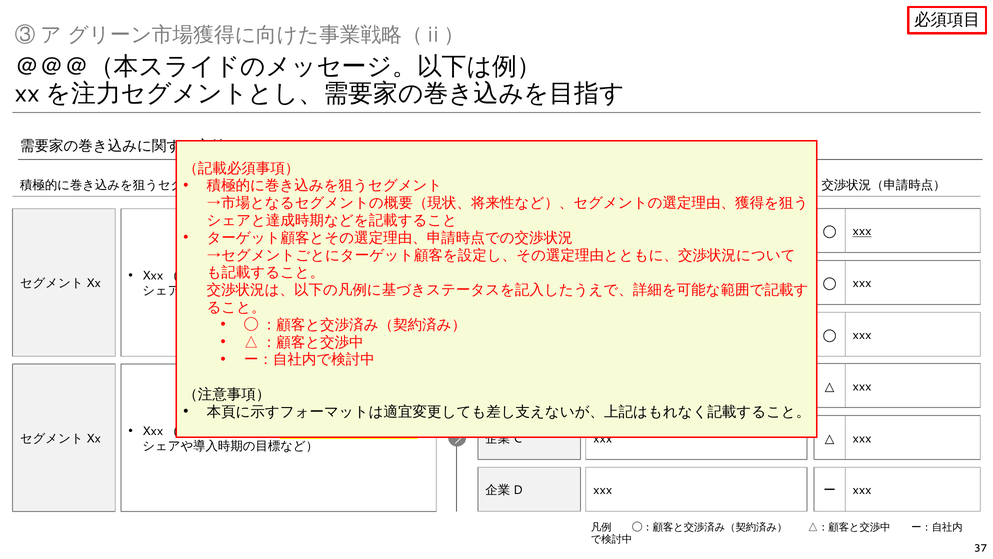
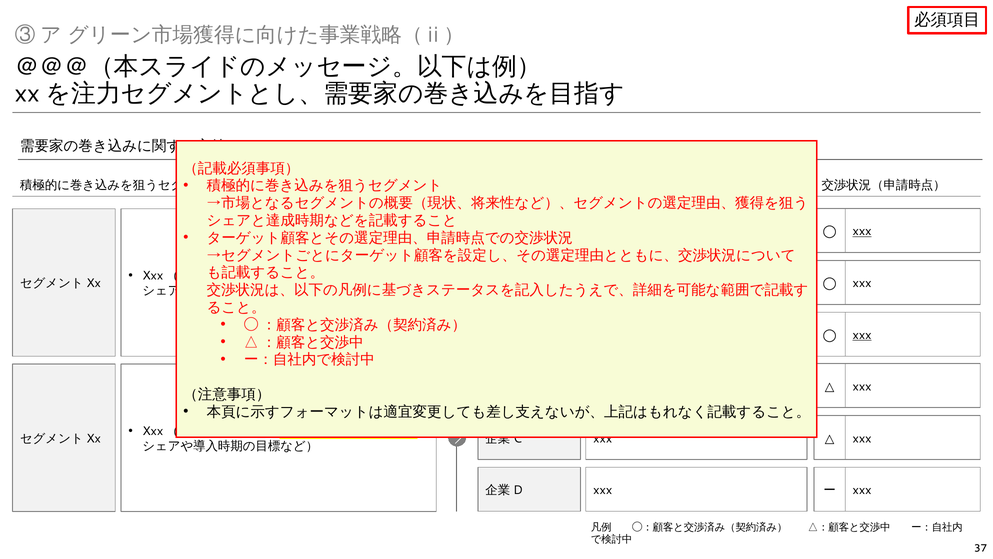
xxx at (862, 335) underline: none -> present
